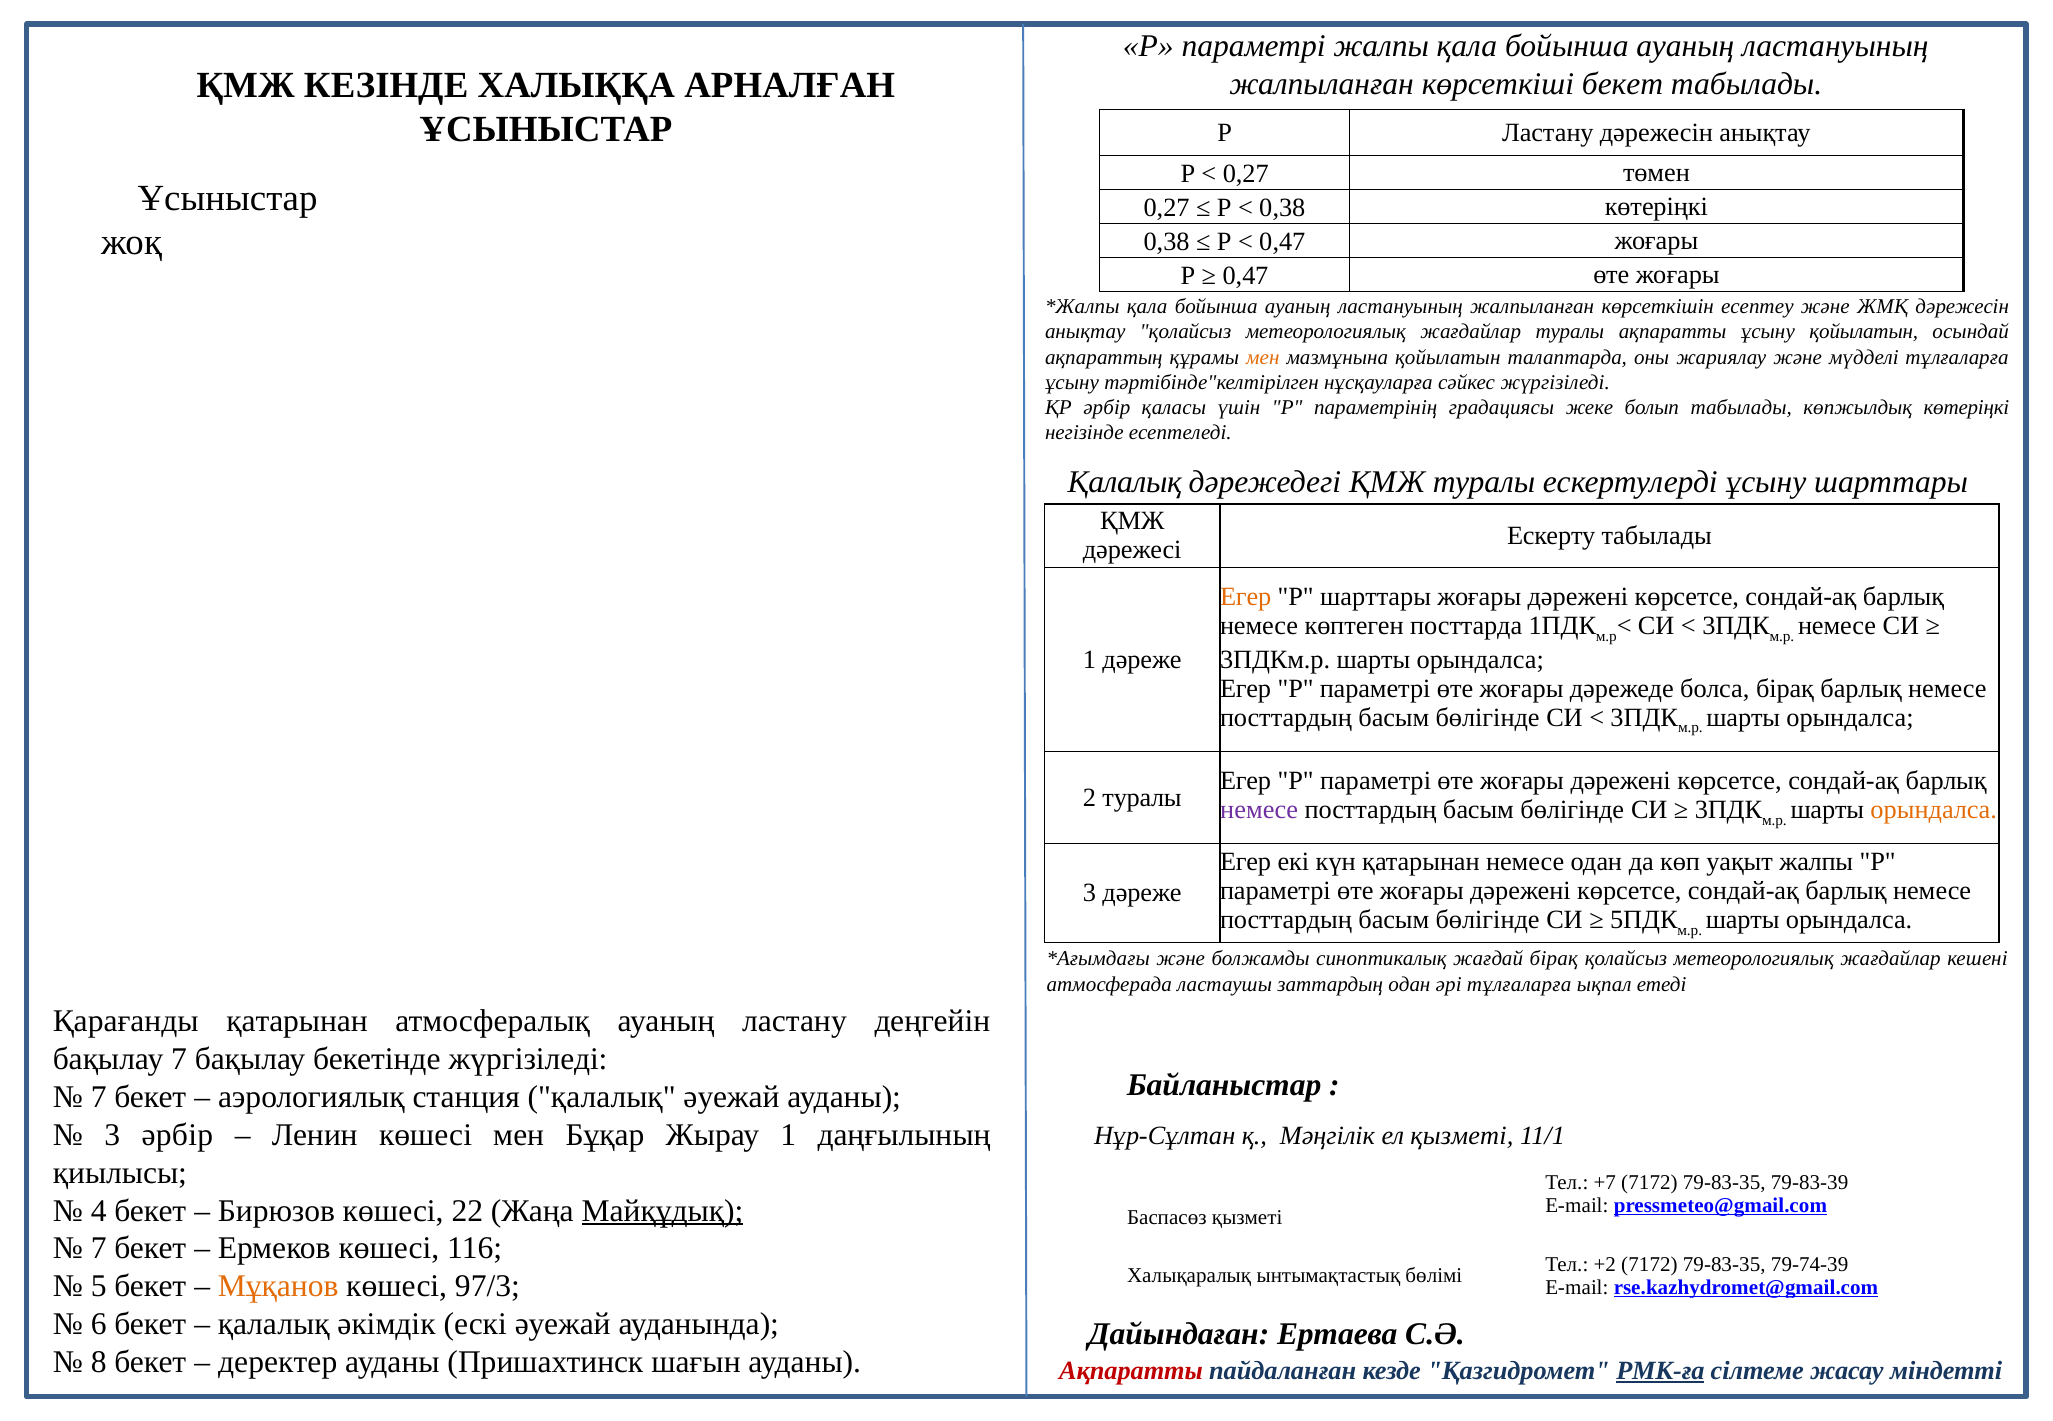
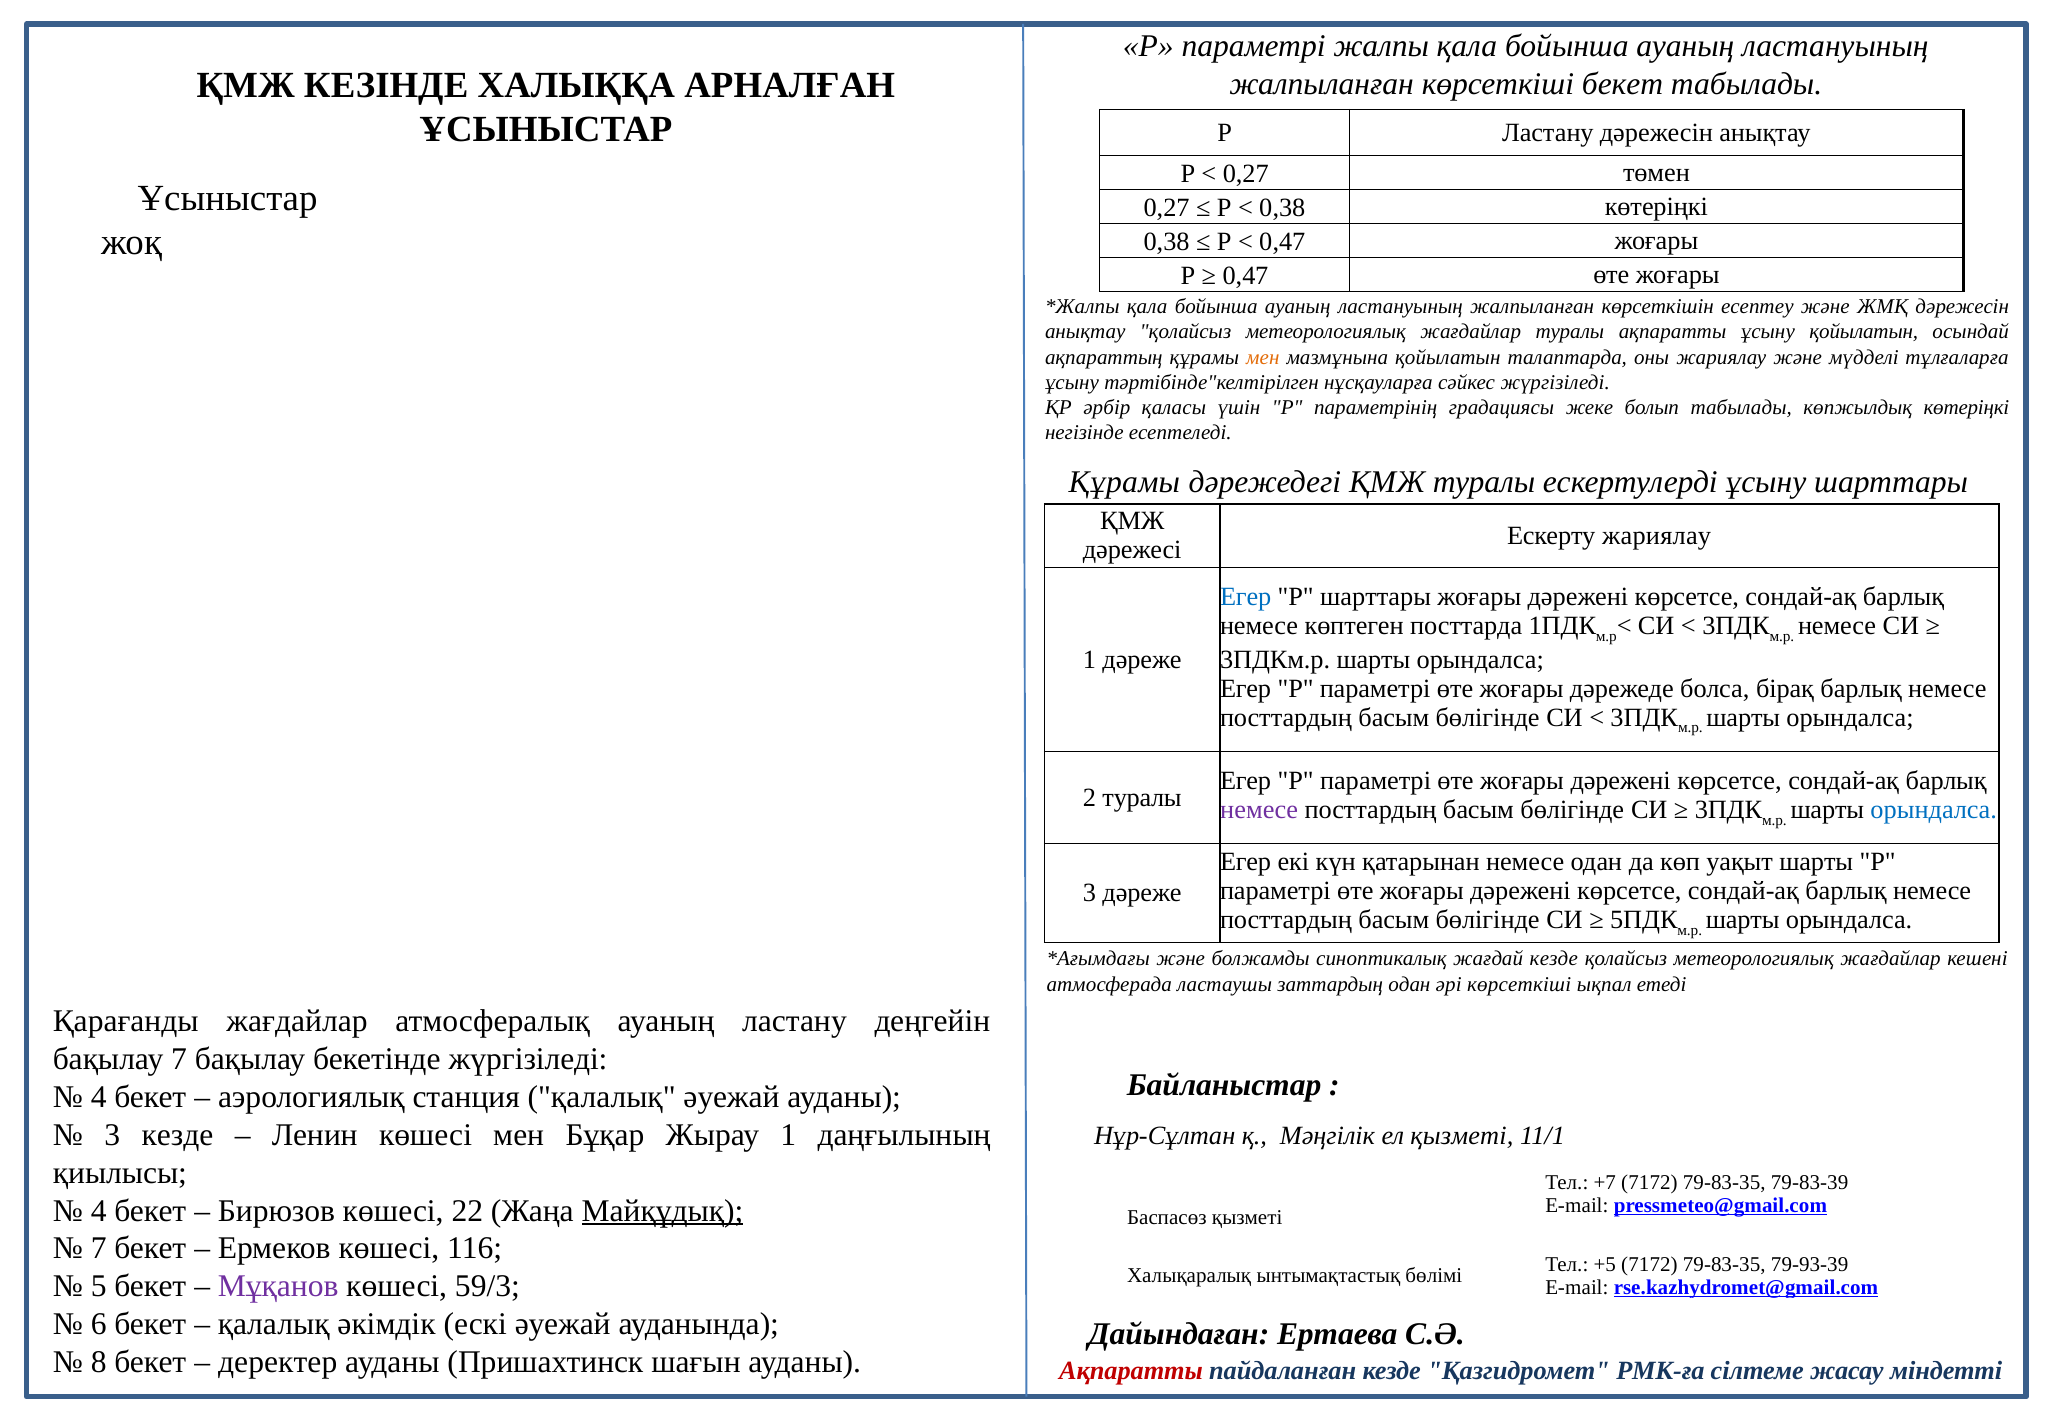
Қалалық at (1125, 482): Қалалық -> Құрамы
Ескерту табылады: табылады -> жариялау
Егер at (1246, 597) colour: orange -> blue
орындалса at (1934, 810) colour: orange -> blue
уақыт жалпы: жалпы -> шарты
жағдай бірақ: бірақ -> кезде
әрі тұлғаларға: тұлғаларға -> көрсеткіші
Қарағанды қатарынан: қатарынан -> жағдайлар
7 at (99, 1097): 7 -> 4
3 әрбір: әрбір -> кезде
+2: +2 -> +5
79-74-39: 79-74-39 -> 79-93-39
Мұқанов colour: orange -> purple
97/3: 97/3 -> 59/3
РМК-ға underline: present -> none
